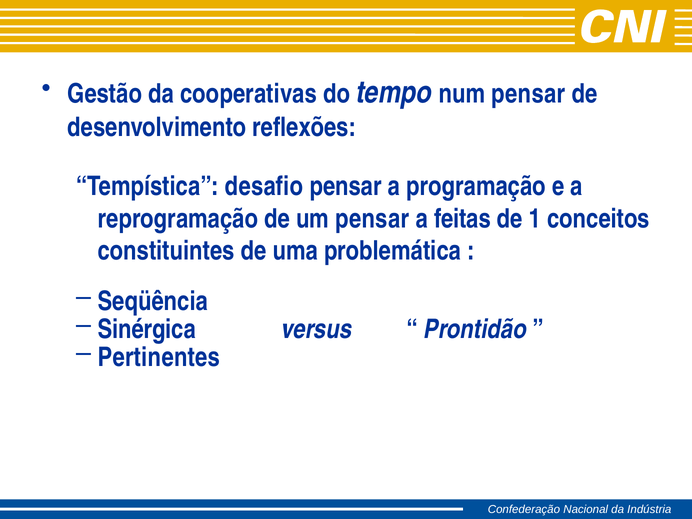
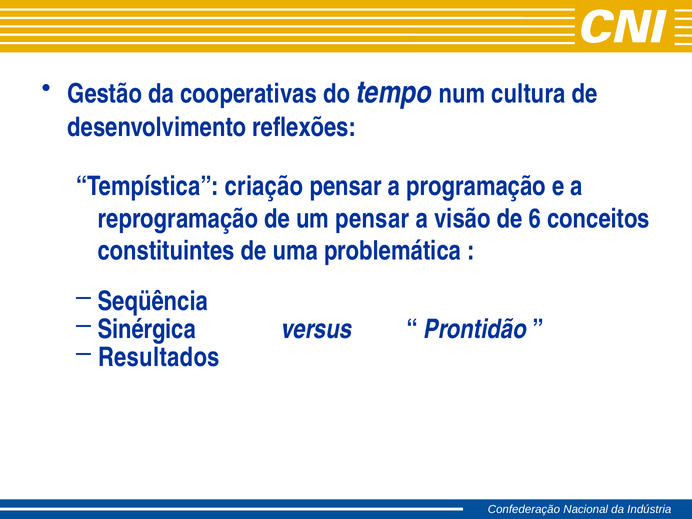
num pensar: pensar -> cultura
desafio: desafio -> criação
feitas: feitas -> visão
1: 1 -> 6
Pertinentes: Pertinentes -> Resultados
